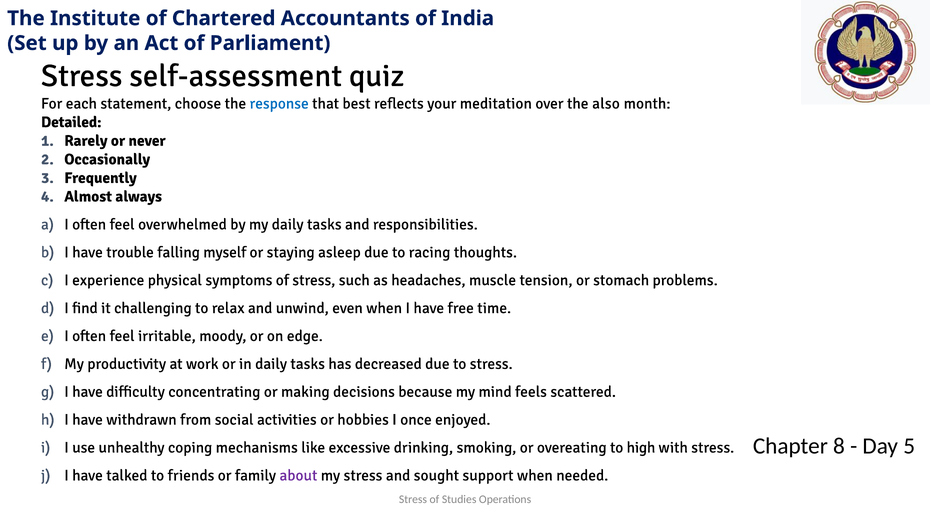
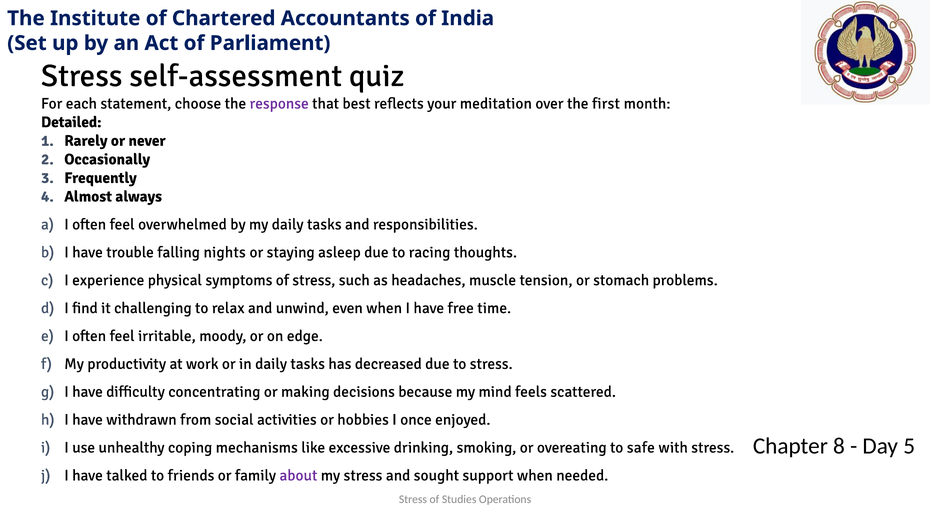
response colour: blue -> purple
also: also -> first
myself: myself -> nights
high: high -> safe
